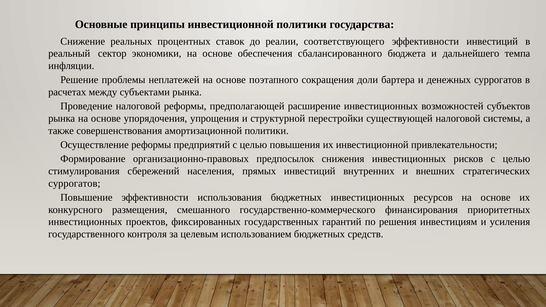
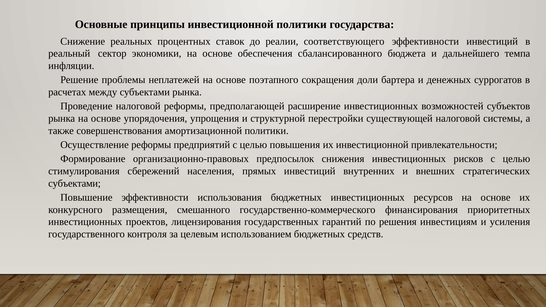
суррогатов at (74, 183): суррогатов -> субъектами
фиксированных: фиксированных -> лицензирования
